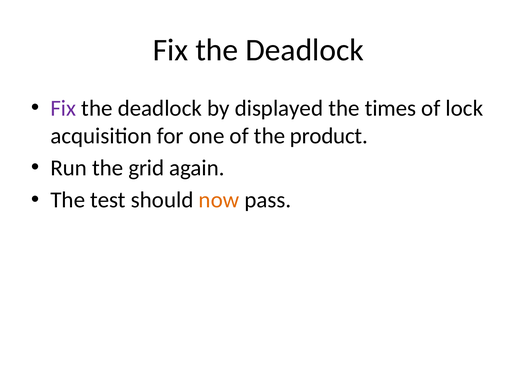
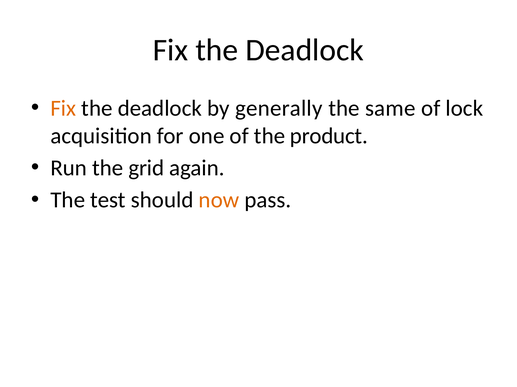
Fix at (63, 108) colour: purple -> orange
displayed: displayed -> generally
times: times -> same
